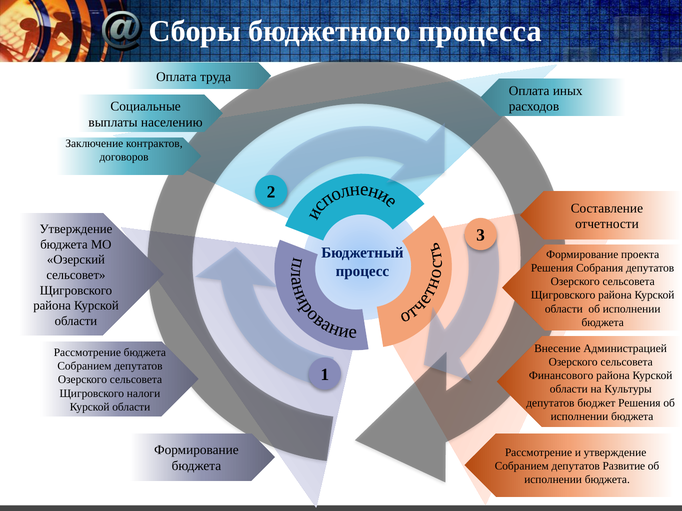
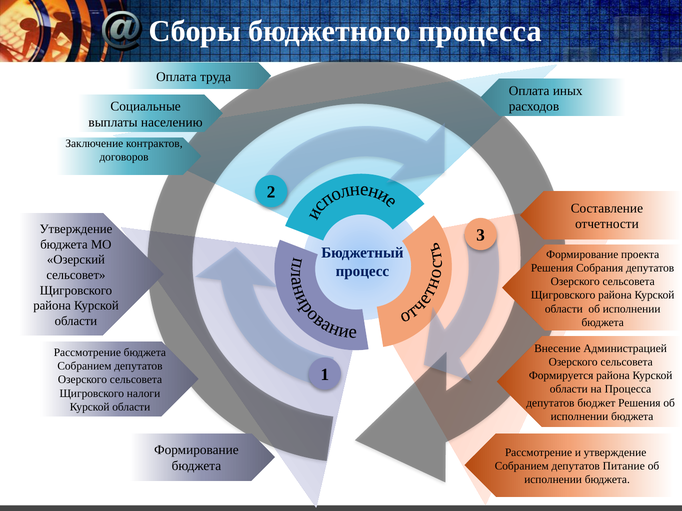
Финансового: Финансового -> Формируется
на Культуры: Культуры -> Процесса
Развитие: Развитие -> Питание
